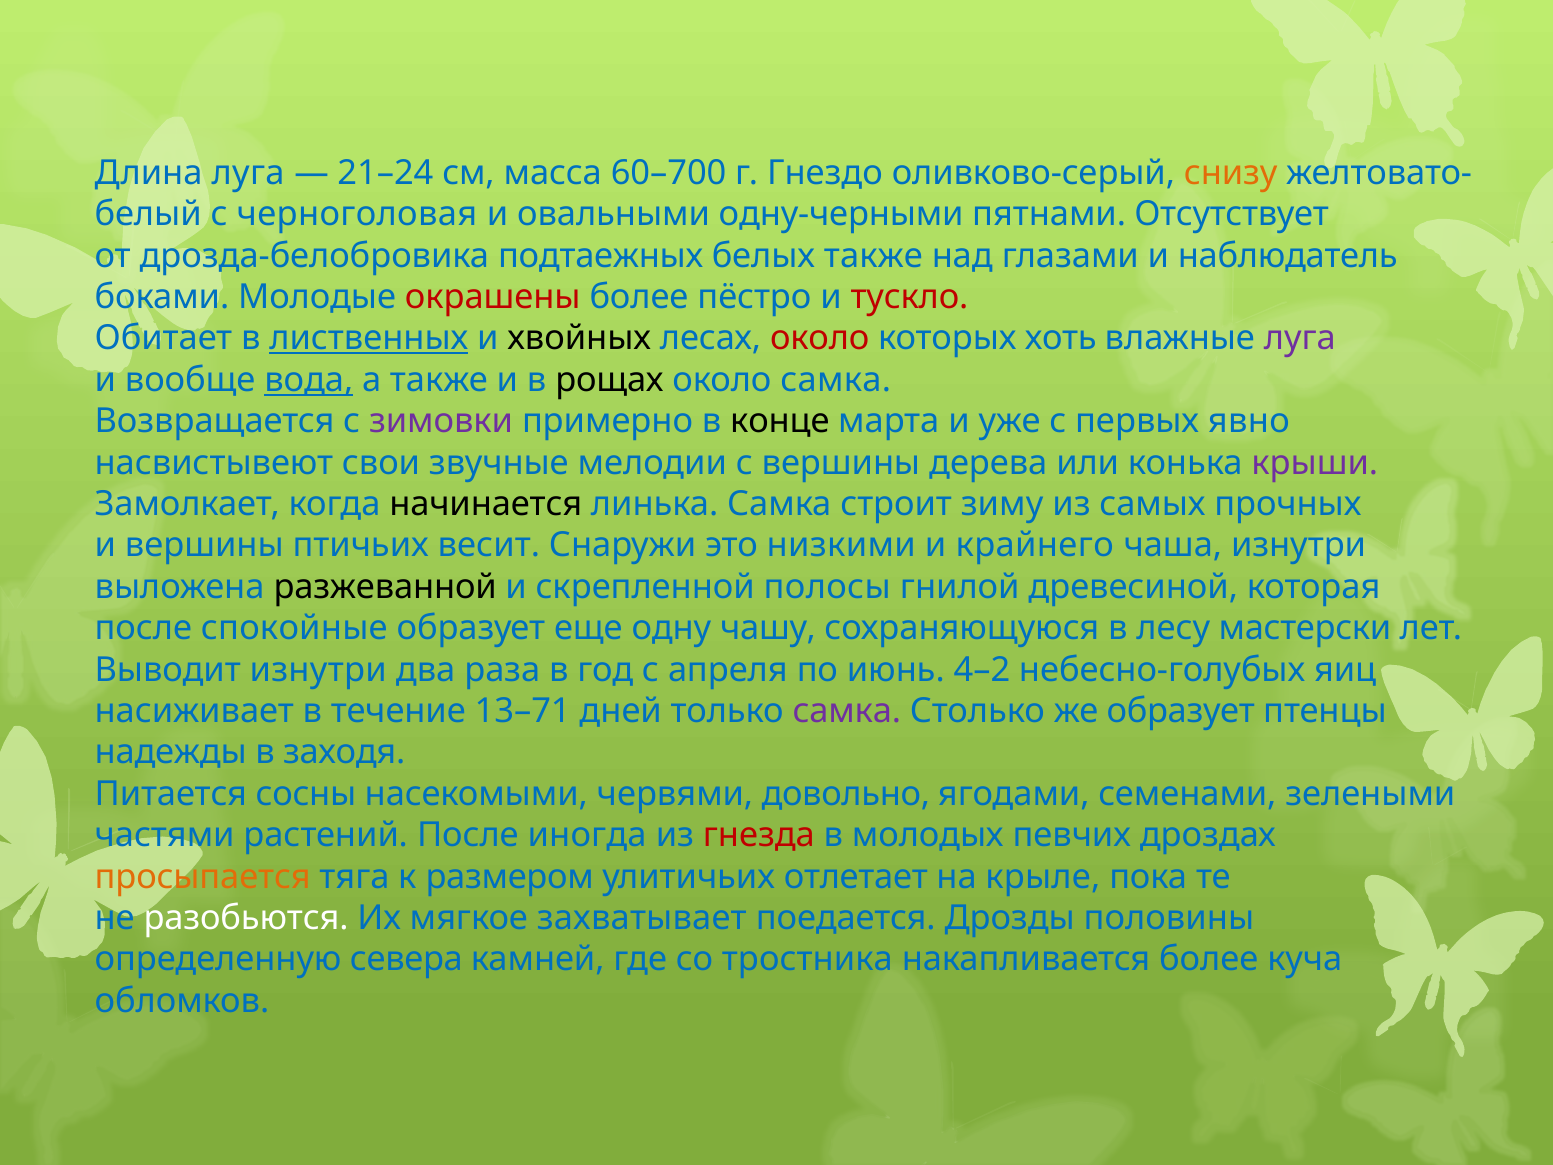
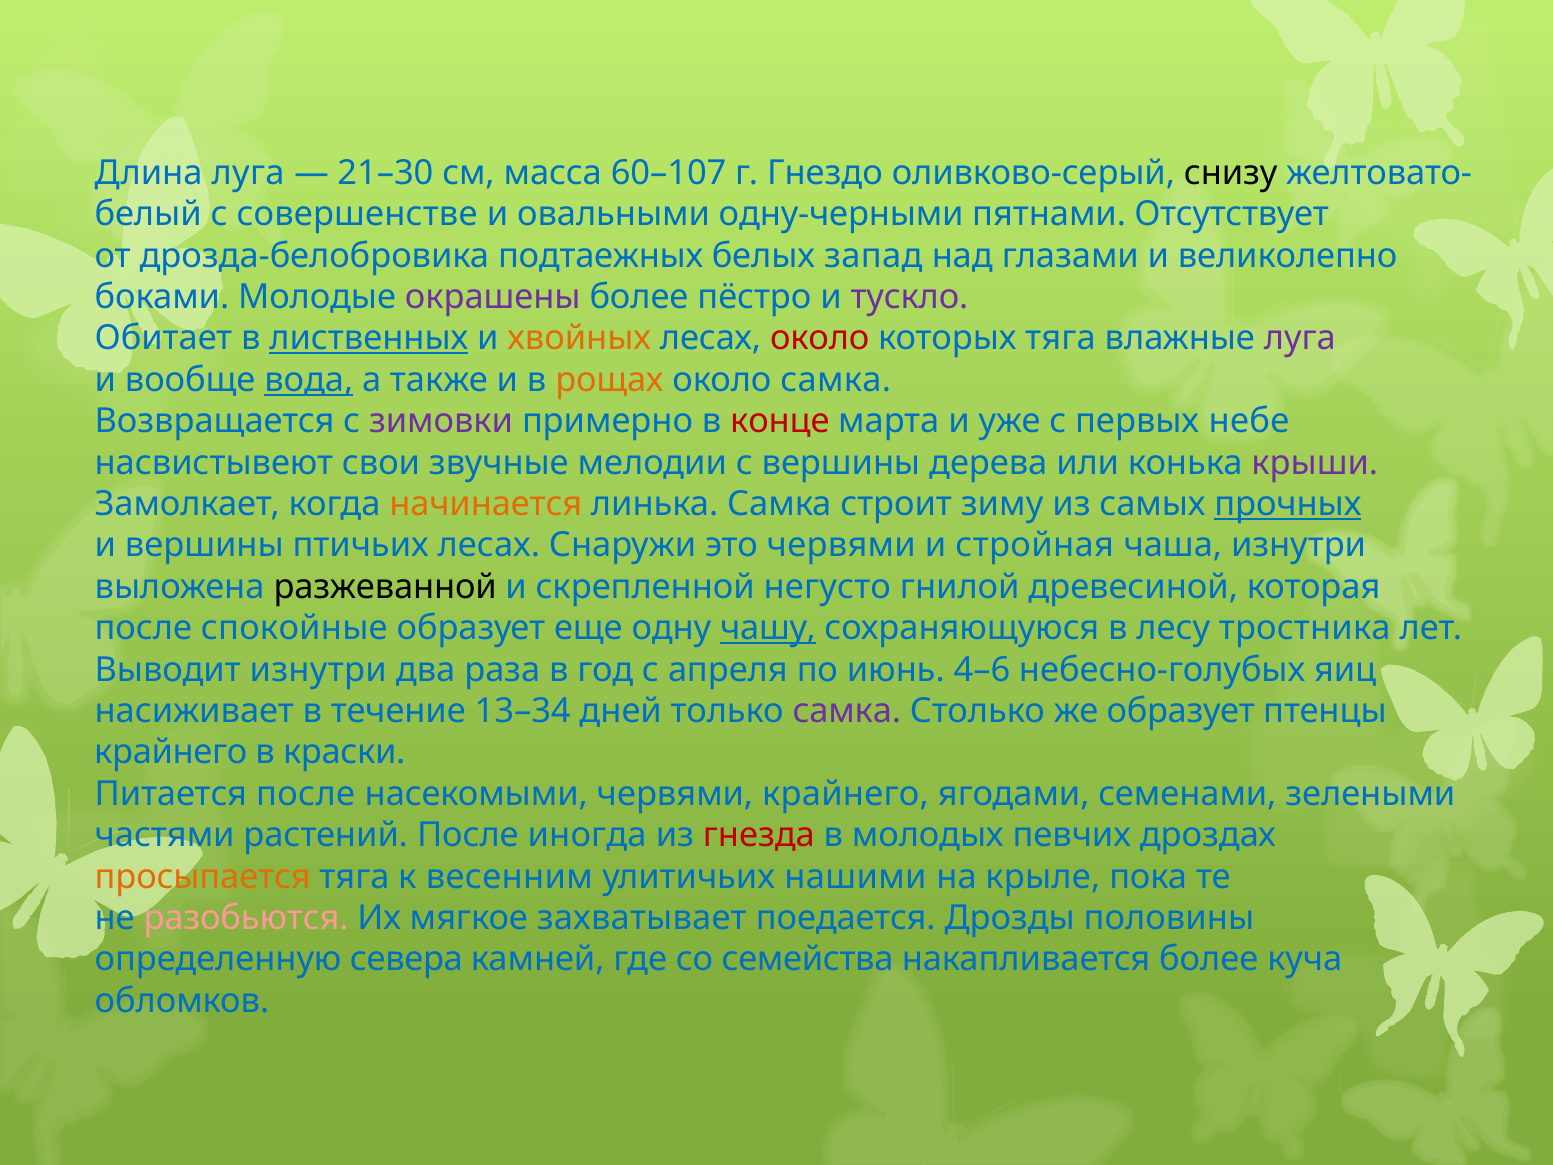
21–24: 21–24 -> 21–30
60–700: 60–700 -> 60–107
снизу colour: orange -> black
черноголовая: черноголовая -> совершенстве
белых также: также -> запад
наблюдатель: наблюдатель -> великолепно
окрашены colour: red -> purple
тускло colour: red -> purple
хвойных colour: black -> orange
которых хоть: хоть -> тяга
рощах colour: black -> orange
конце colour: black -> red
явно: явно -> небе
начинается colour: black -> orange
прочных underline: none -> present
птичьих весит: весит -> лесах
это низкими: низкими -> червями
крайнего: крайнего -> стройная
полосы: полосы -> негусто
чашу underline: none -> present
мастерски: мастерски -> тростника
4–2: 4–2 -> 4–6
13–71: 13–71 -> 13–34
надежды at (171, 752): надежды -> крайнего
заходя: заходя -> краски
Питается сосны: сосны -> после
червями довольно: довольно -> крайнего
размером: размером -> весенним
отлетает: отлетает -> нашими
разобьются colour: white -> pink
тростника: тростника -> семейства
